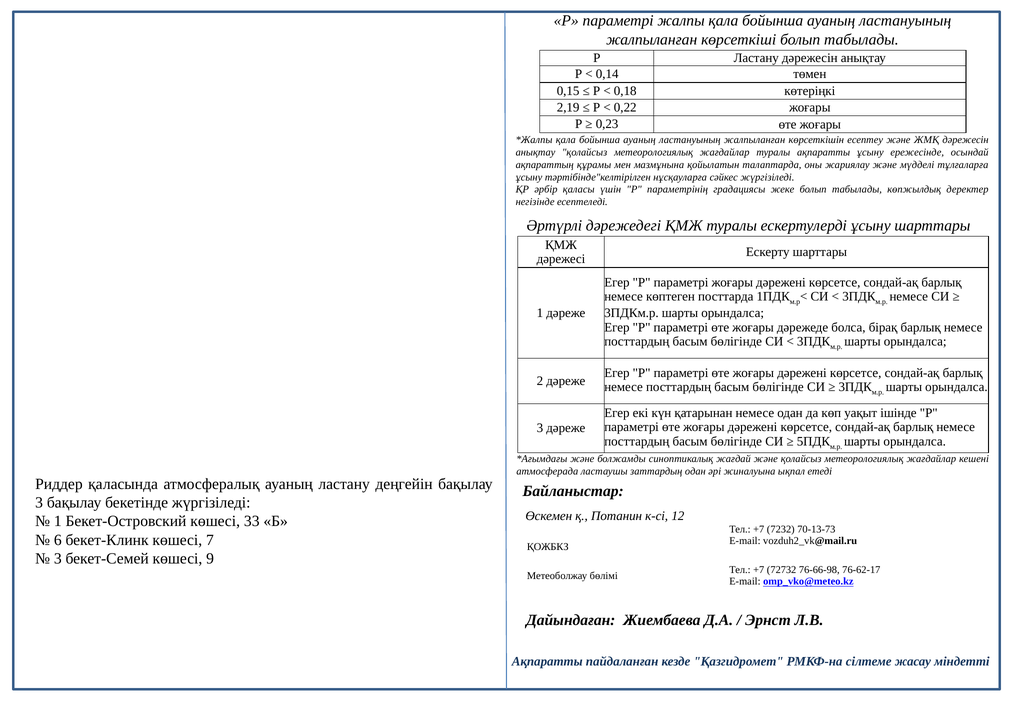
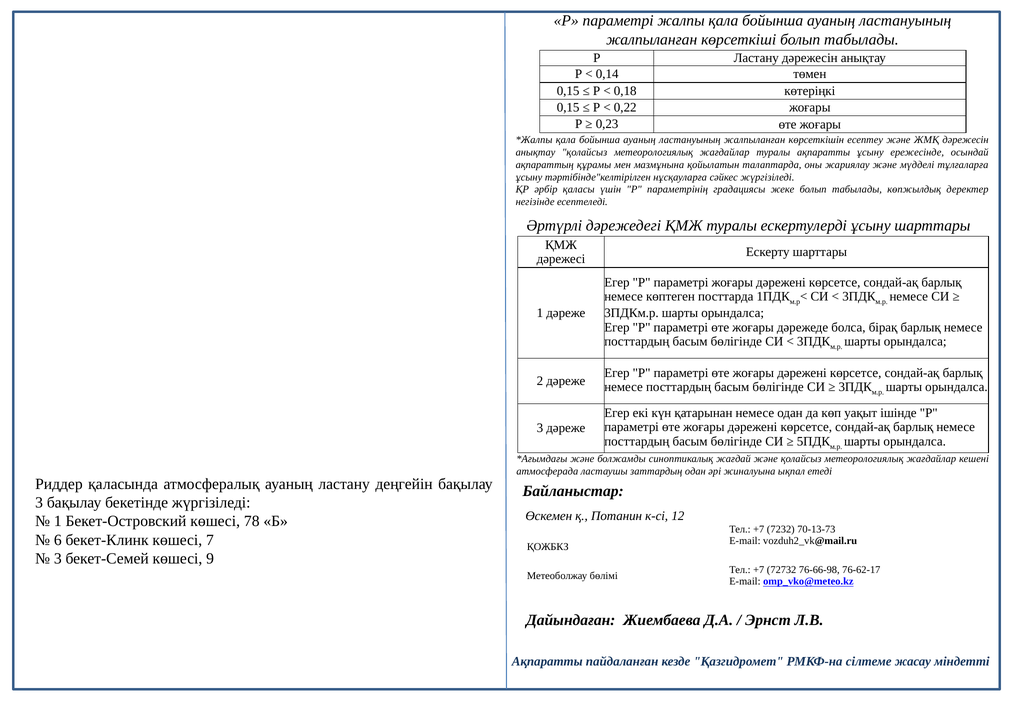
2,19 at (568, 107): 2,19 -> 0,15
33: 33 -> 78
